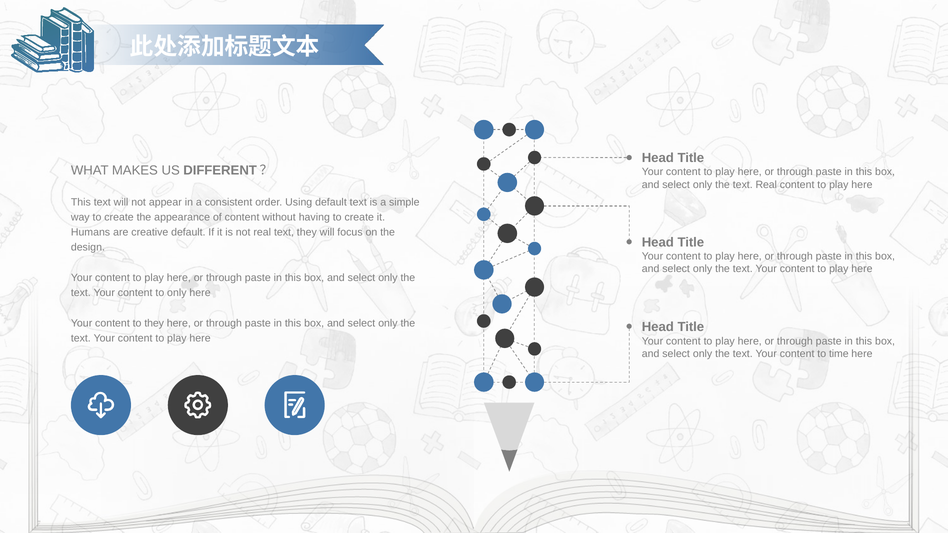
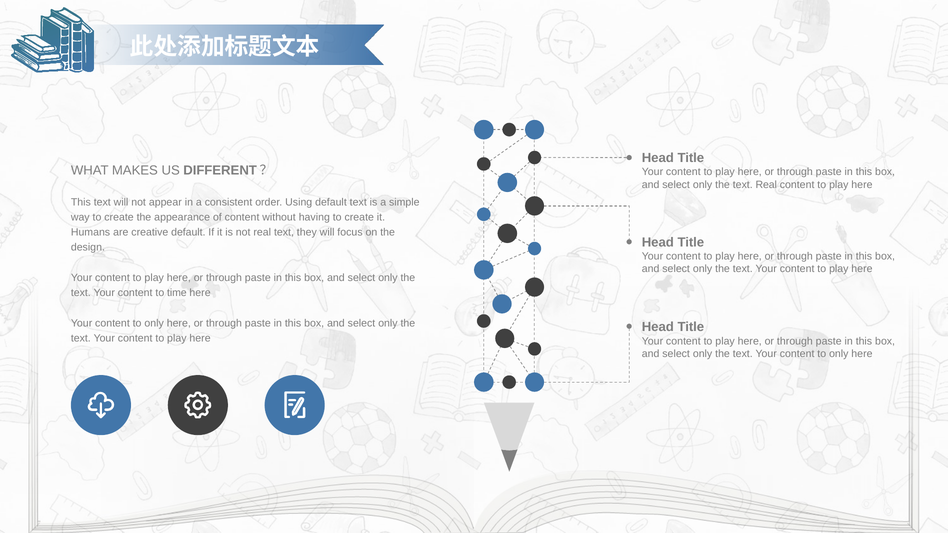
to only: only -> time
they at (154, 323): they -> only
time at (839, 354): time -> only
